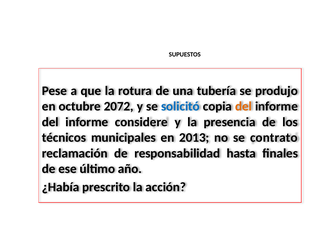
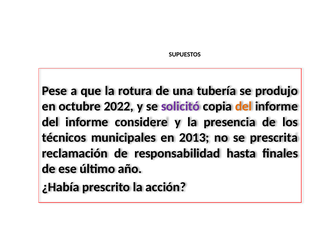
2072: 2072 -> 2022
solicitó colour: blue -> purple
contrato: contrato -> prescrita
